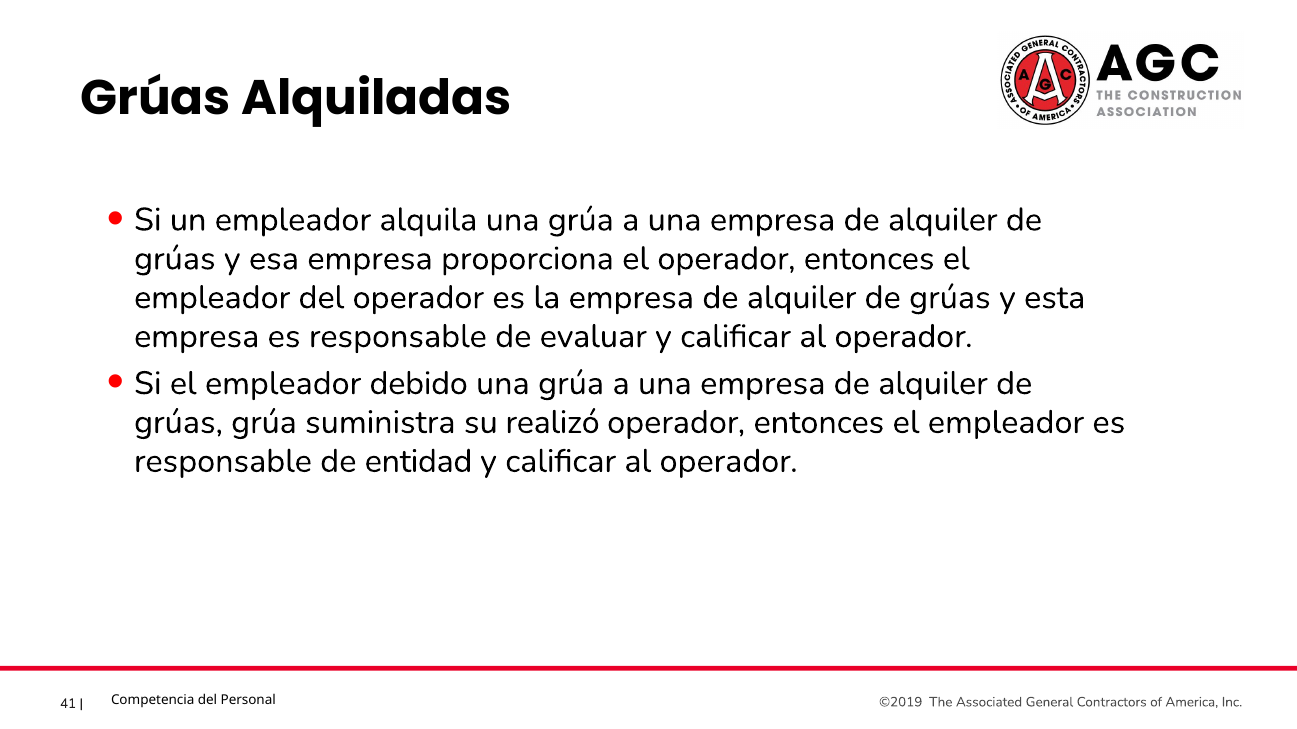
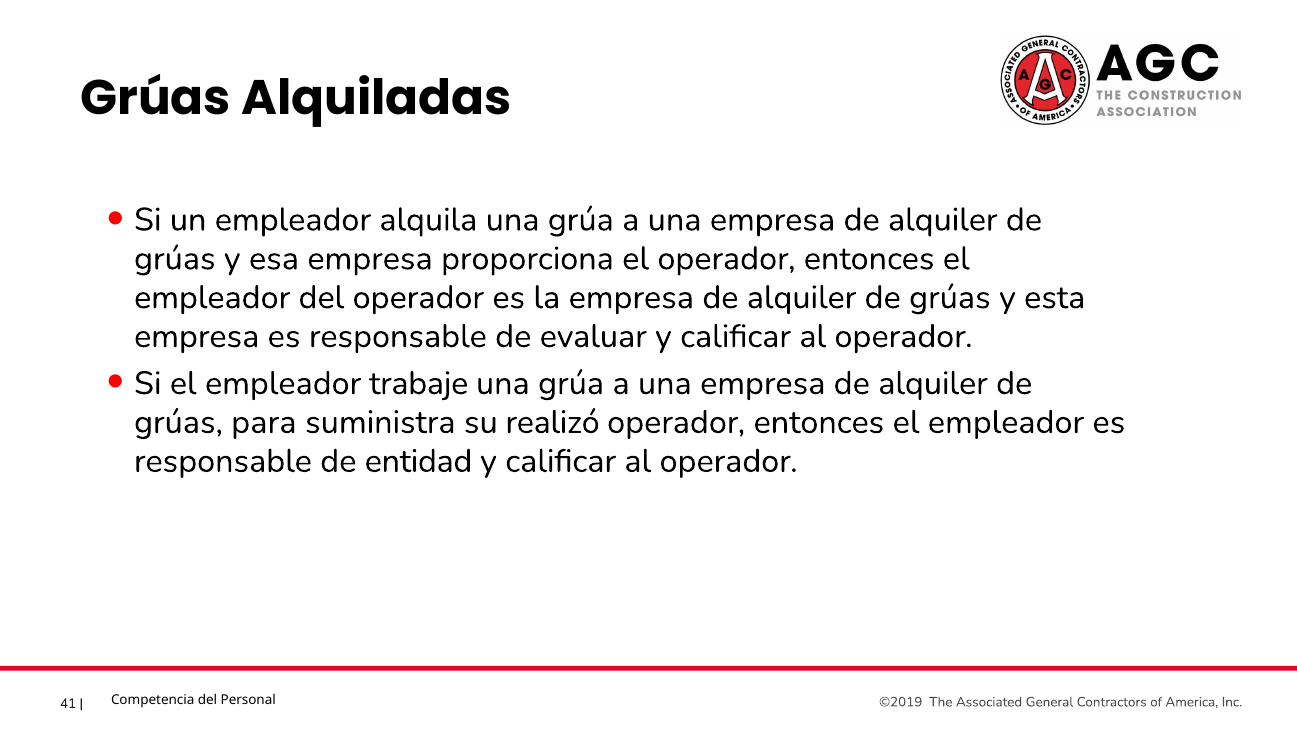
debido: debido -> trabaje
grúas grúa: grúa -> para
